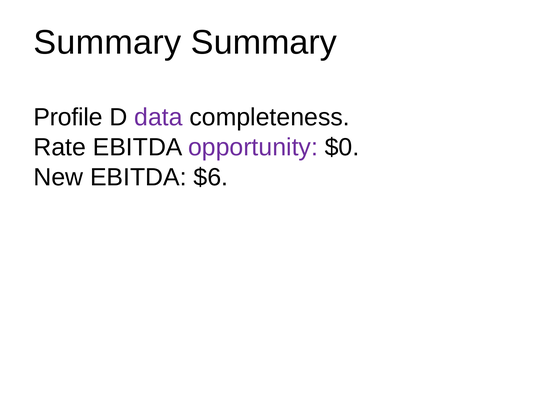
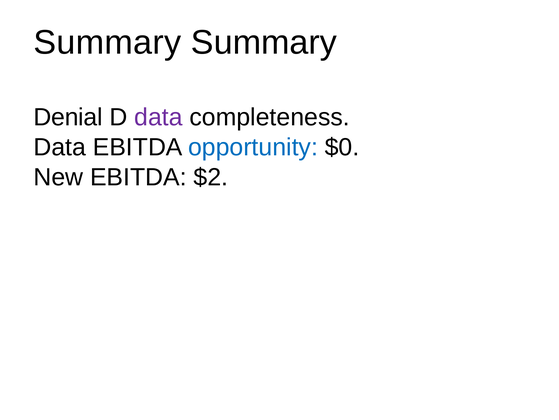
Profile: Profile -> Denial
Rate at (60, 147): Rate -> Data
opportunity colour: purple -> blue
$6: $6 -> $2
